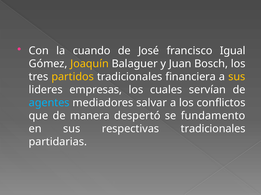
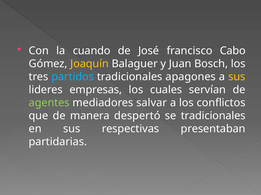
Igual: Igual -> Cabo
partidos colour: yellow -> light blue
financiera: financiera -> apagones
agentes colour: light blue -> light green
se fundamento: fundamento -> tradicionales
respectivas tradicionales: tradicionales -> presentaban
